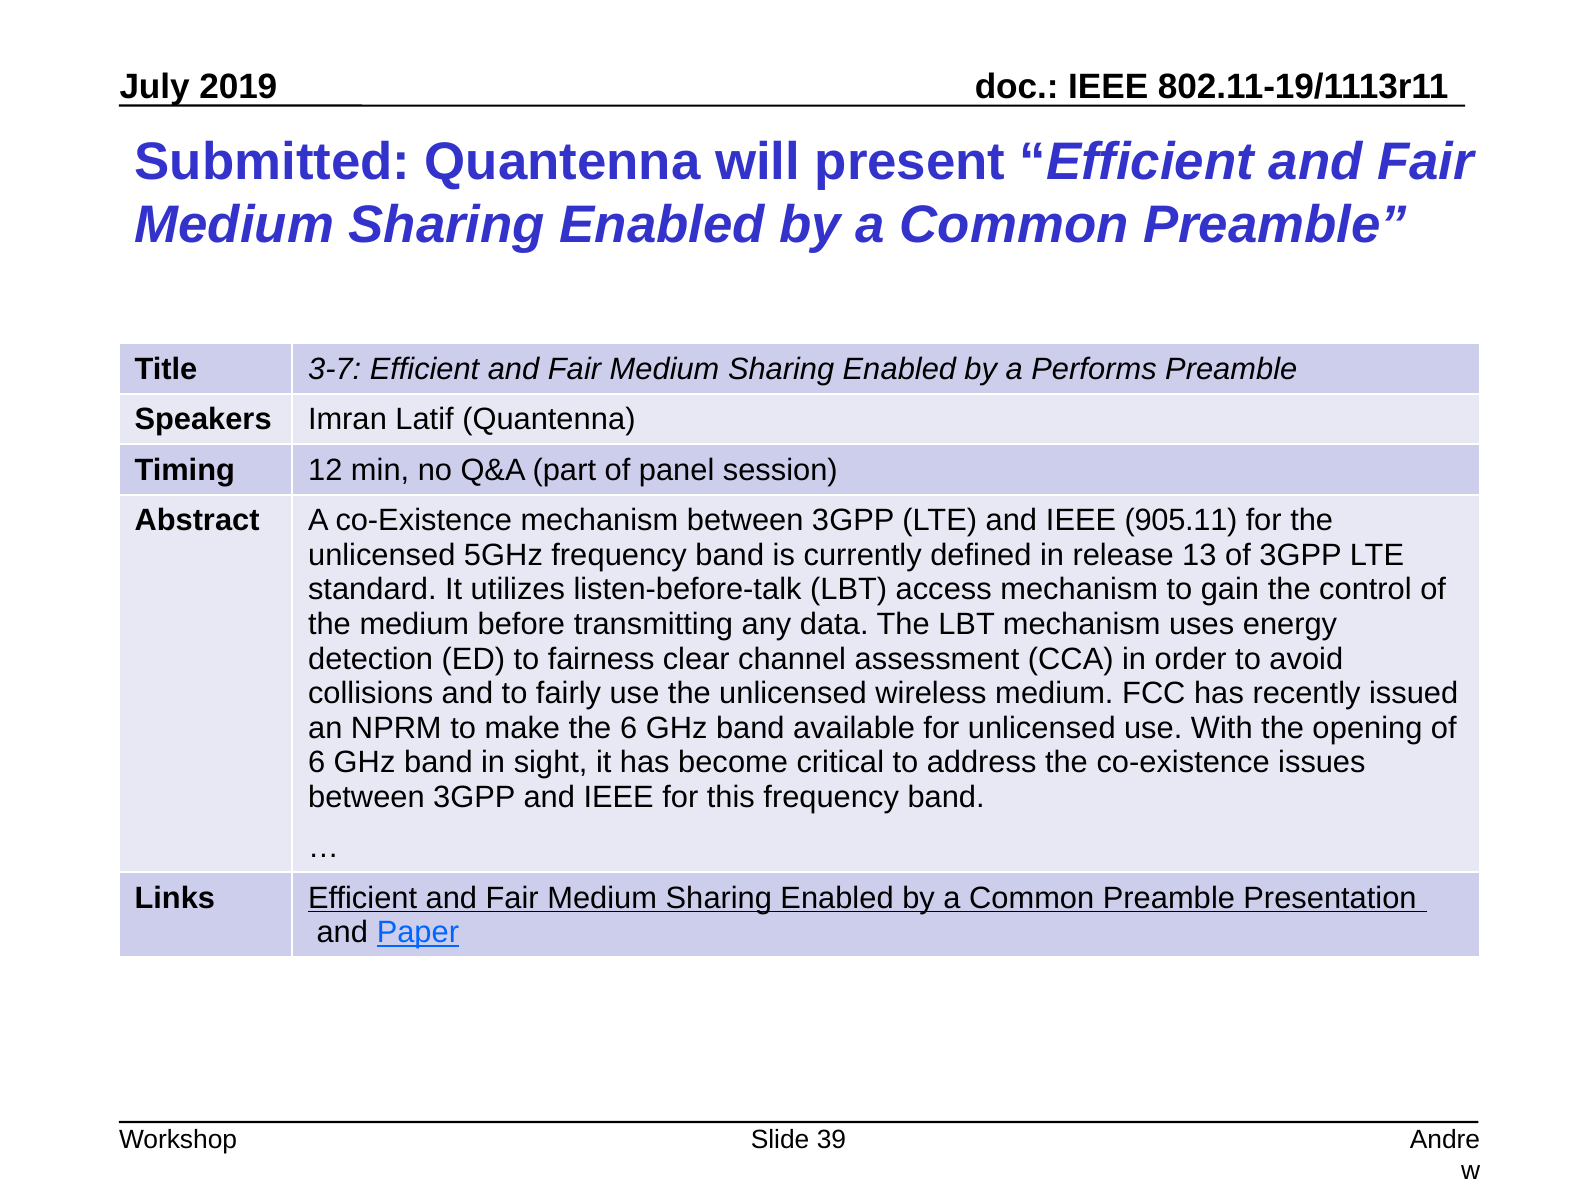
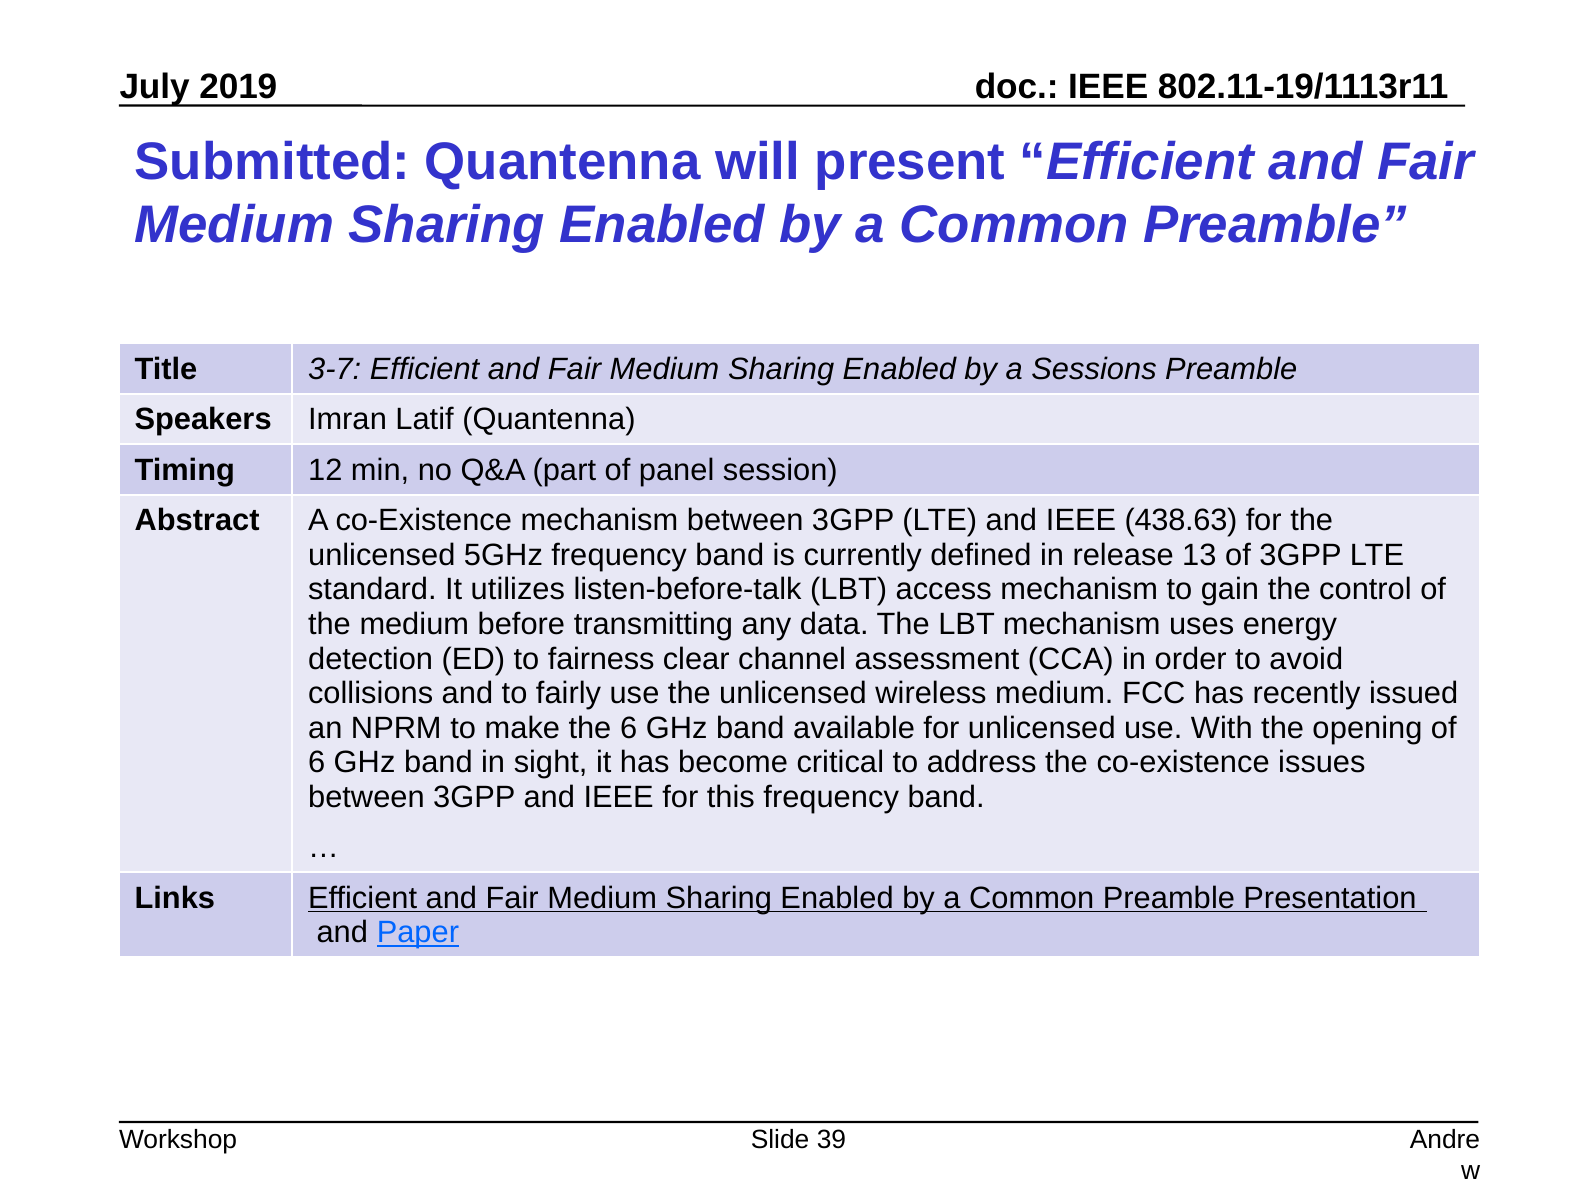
Performs: Performs -> Sessions
905.11: 905.11 -> 438.63
